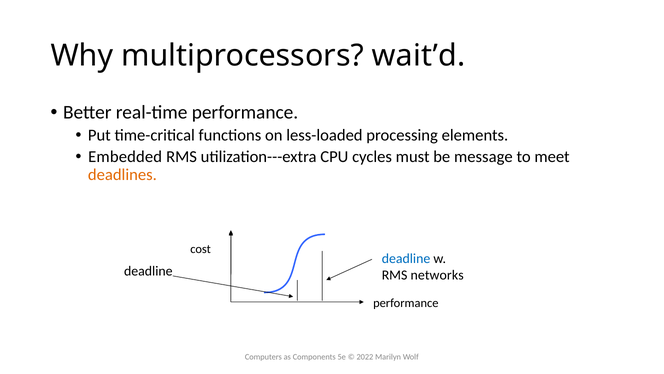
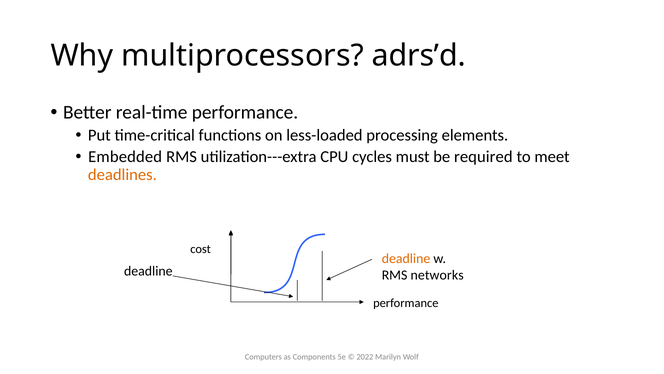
wait’d: wait’d -> adrs’d
message: message -> required
deadline at (406, 258) colour: blue -> orange
